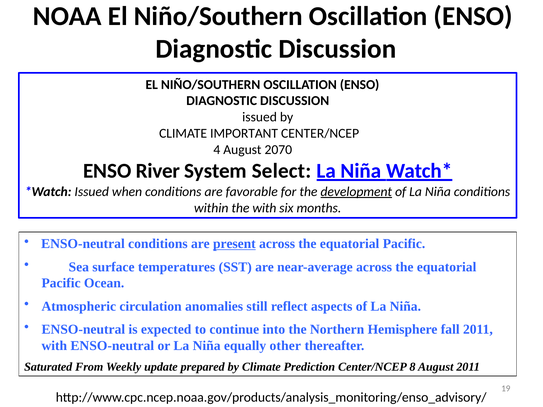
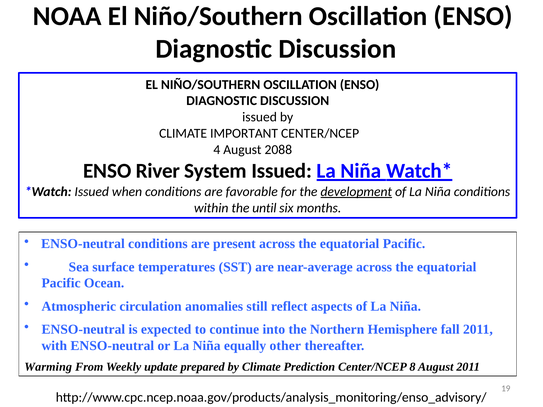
2070: 2070 -> 2088
System Select: Select -> Issued
the with: with -> until
present underline: present -> none
Saturated: Saturated -> Warming
